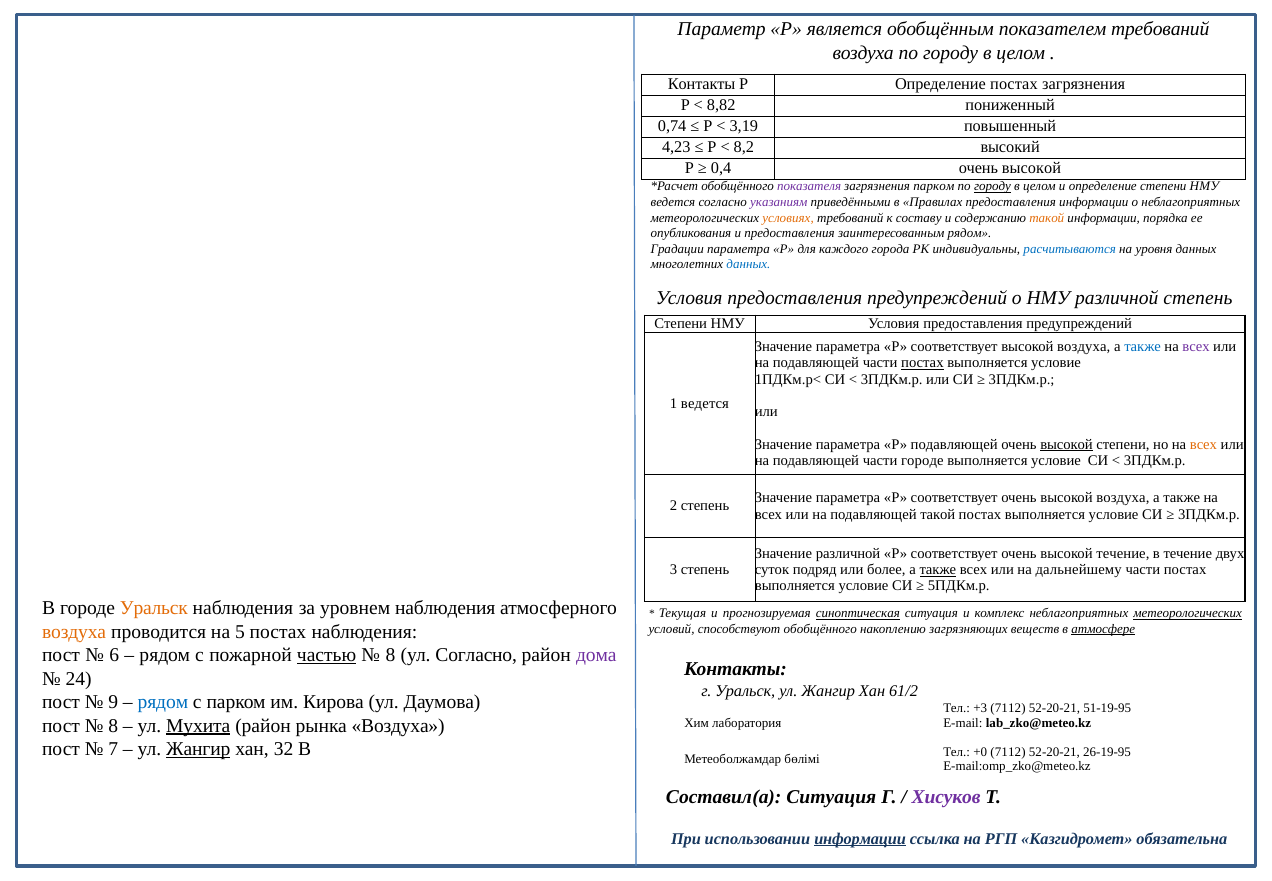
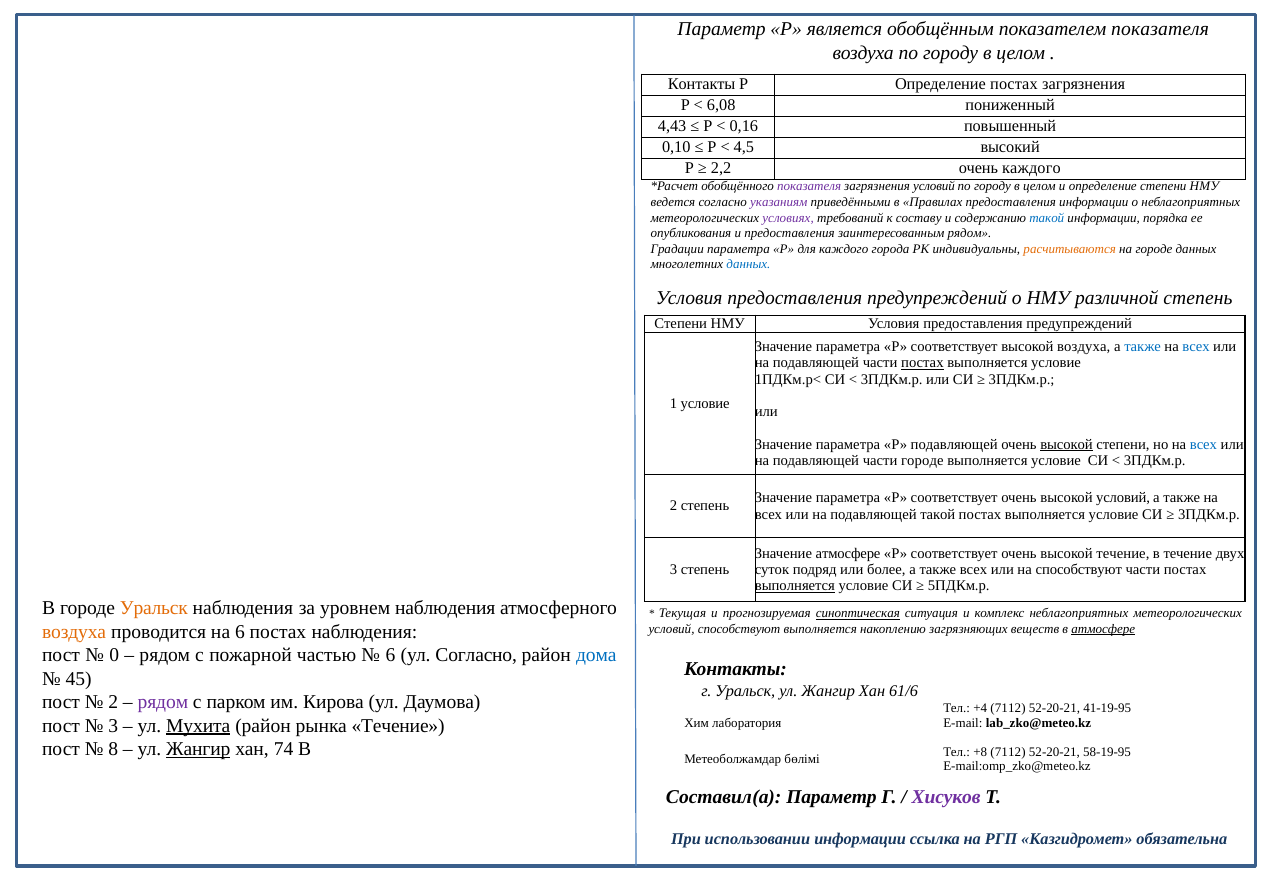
показателем требований: требований -> показателя
8,82: 8,82 -> 6,08
0,74: 0,74 -> 4,43
3,19: 3,19 -> 0,16
4,23: 4,23 -> 0,10
8,2: 8,2 -> 4,5
0,4: 0,4 -> 2,2
высокой at (1032, 168): высокой -> каждого
загрязнения парком: парком -> условий
городу at (992, 186) underline: present -> none
условиях colour: orange -> purple
такой at (1047, 218) colour: orange -> blue
расчитываются colour: blue -> orange
на уровня: уровня -> городе
всех at (1196, 346) colour: purple -> blue
1 ведется: ведется -> условие
всех at (1203, 444) colour: orange -> blue
очень высокой воздуха: воздуха -> условий
Значение различной: различной -> атмосфере
также at (938, 570) underline: present -> none
на дальнейшему: дальнейшему -> способствуют
выполняется at (795, 586) underline: none -> present
метеорологических at (1188, 613) underline: present -> none
на 5: 5 -> 6
способствуют обобщённого: обобщённого -> выполняется
6: 6 -> 0
частью underline: present -> none
8 at (390, 655): 8 -> 6
дома colour: purple -> blue
24: 24 -> 45
61/2: 61/2 -> 61/6
9 at (113, 702): 9 -> 2
рядом at (163, 702) colour: blue -> purple
+3: +3 -> +4
51-19-95: 51-19-95 -> 41-19-95
8 at (113, 725): 8 -> 3
рынка Воздуха: Воздуха -> Течение
7: 7 -> 8
32: 32 -> 74
+0: +0 -> +8
26-19-95: 26-19-95 -> 58-19-95
Составил(а Ситуация: Ситуация -> Параметр
информации at (860, 839) underline: present -> none
